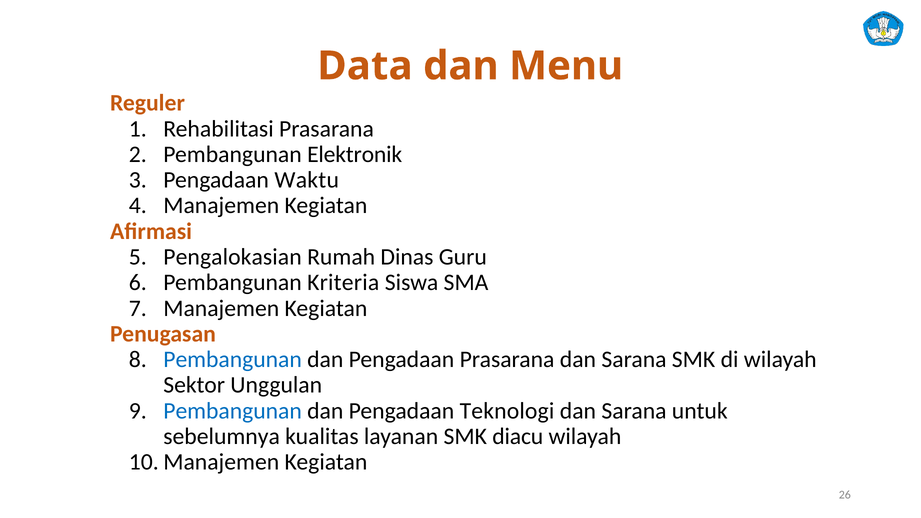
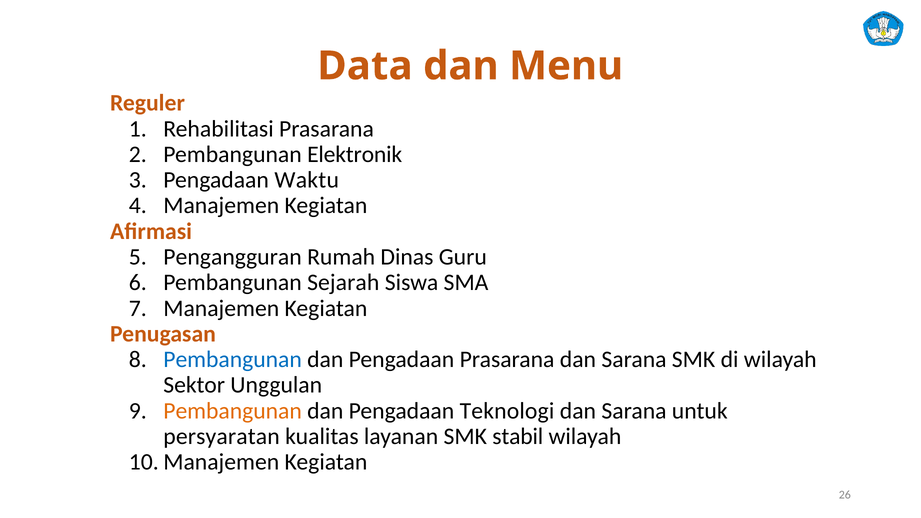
Pengalokasian: Pengalokasian -> Pengangguran
Kriteria: Kriteria -> Sejarah
Pembangunan at (233, 411) colour: blue -> orange
sebelumnya: sebelumnya -> persyaratan
diacu: diacu -> stabil
